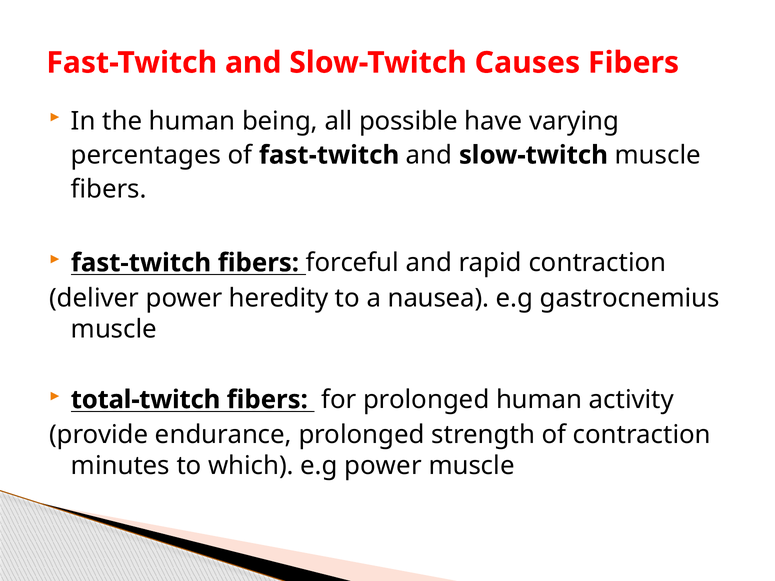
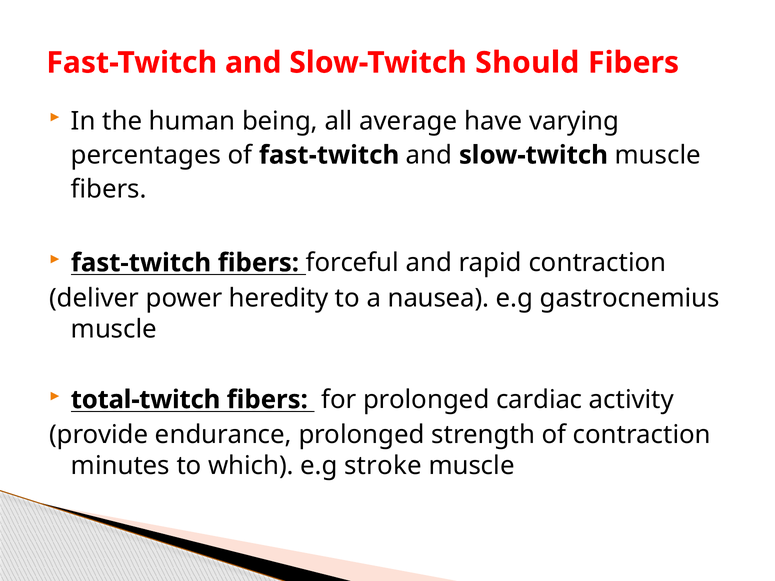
Causes: Causes -> Should
possible: possible -> average
prolonged human: human -> cardiac
e.g power: power -> stroke
